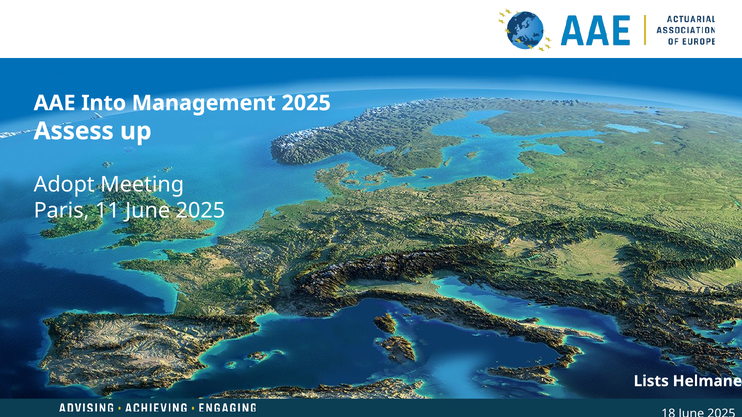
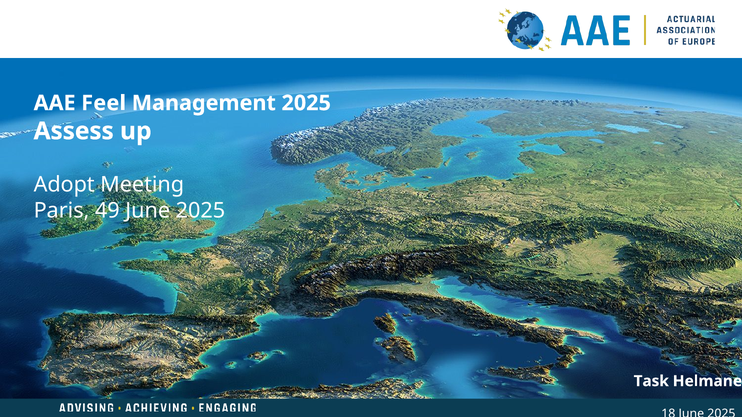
Into: Into -> Feel
11: 11 -> 49
Lists: Lists -> Task
